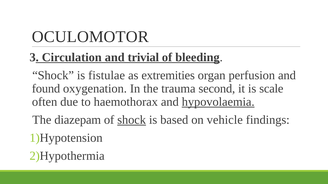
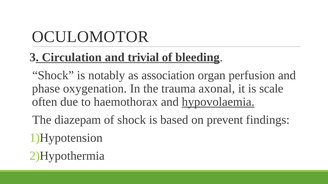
fistulae: fistulae -> notably
extremities: extremities -> association
found: found -> phase
second: second -> axonal
shock at (132, 120) underline: present -> none
vehicle: vehicle -> prevent
